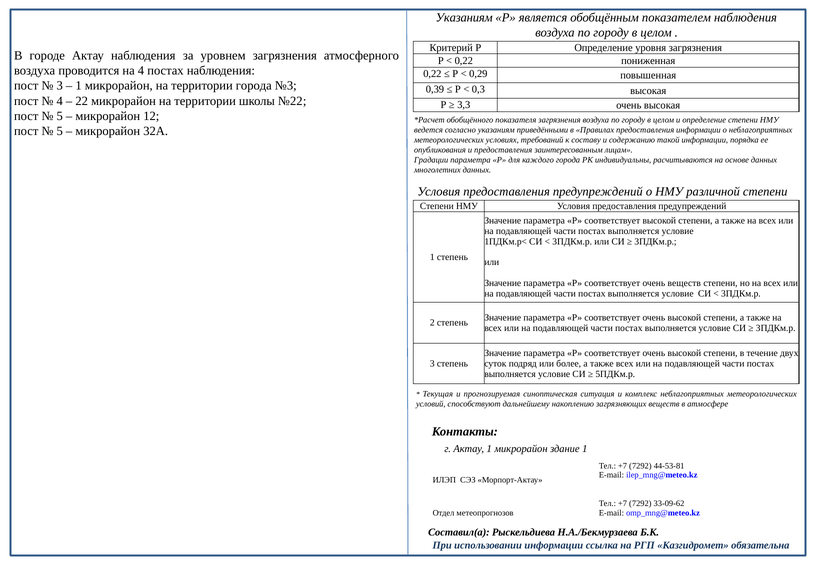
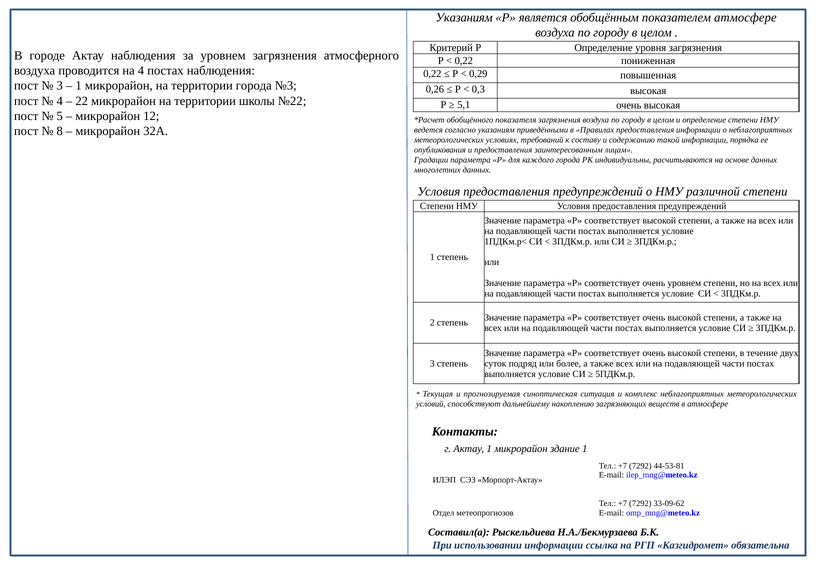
показателем наблюдения: наблюдения -> атмосфере
0,39: 0,39 -> 0,26
3,3: 3,3 -> 5,1
5 at (60, 131): 5 -> 8
очень веществ: веществ -> уровнем
